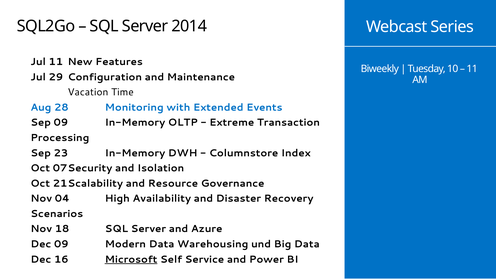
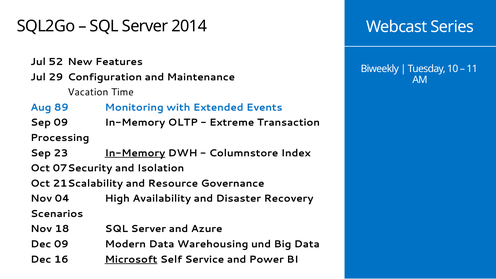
Jul 11: 11 -> 52
28: 28 -> 89
In-Memory at (135, 153) underline: none -> present
